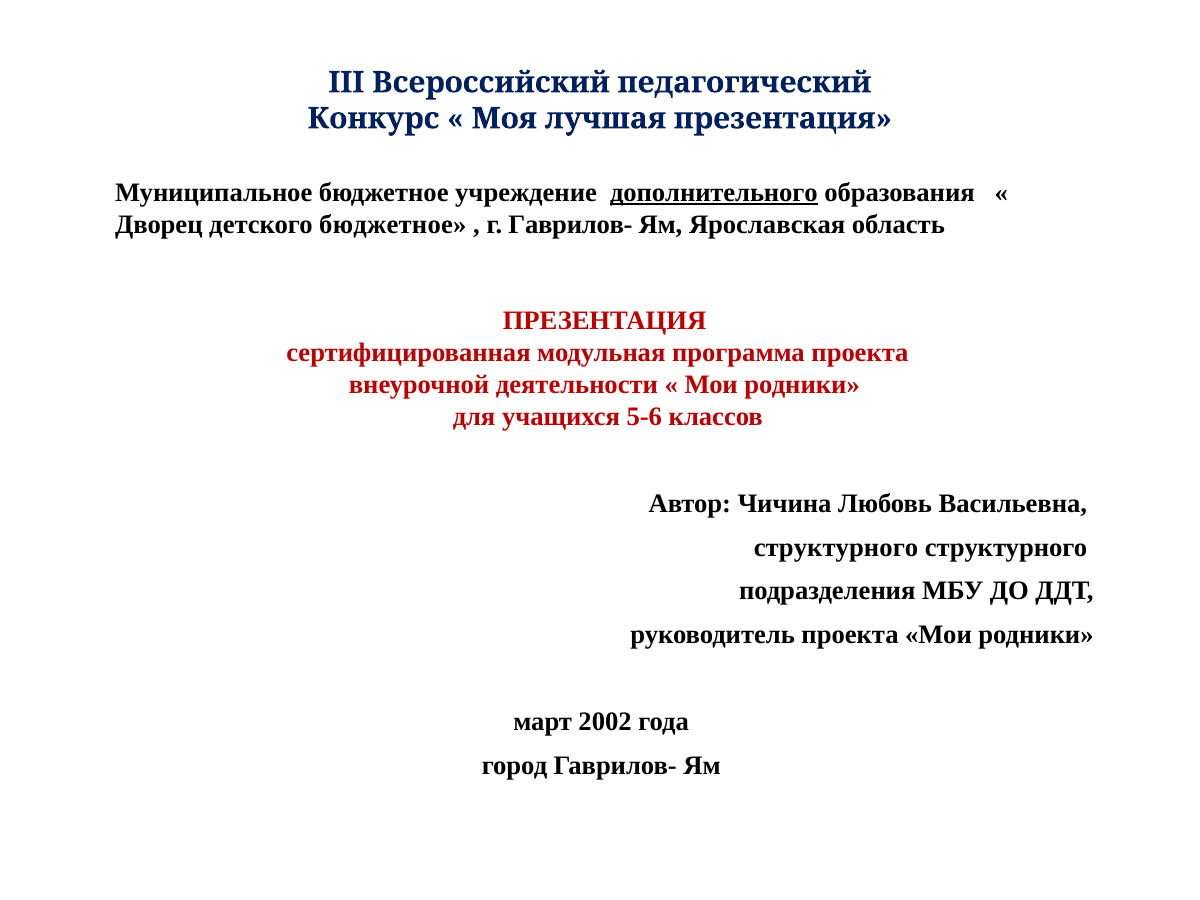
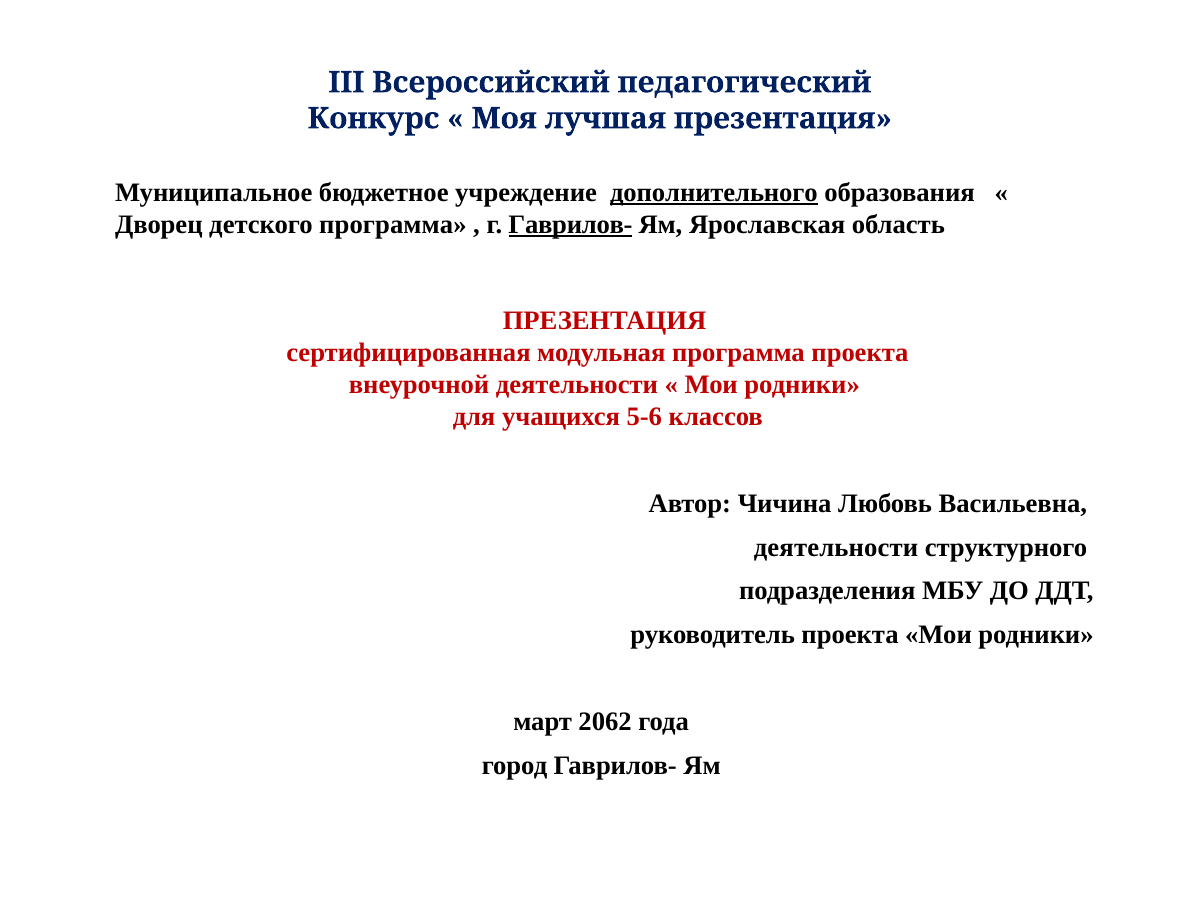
детского бюджетное: бюджетное -> программа
Гаврилов- at (570, 225) underline: none -> present
структурного at (836, 547): структурного -> деятельности
2002: 2002 -> 2062
